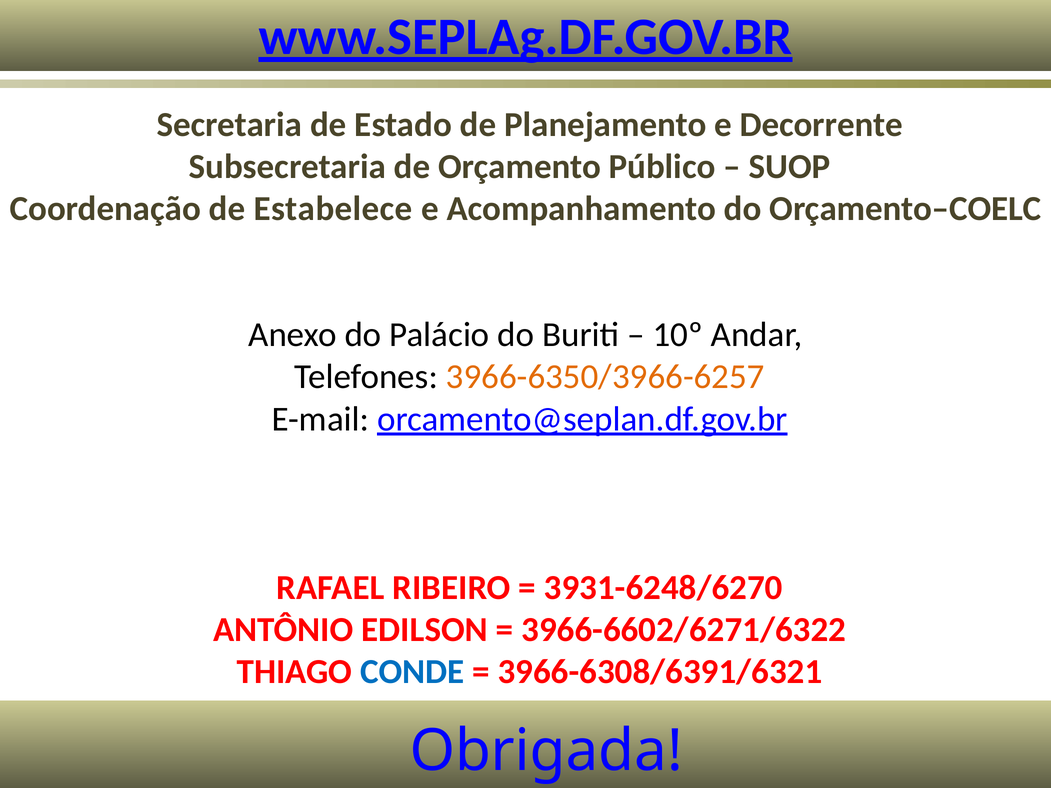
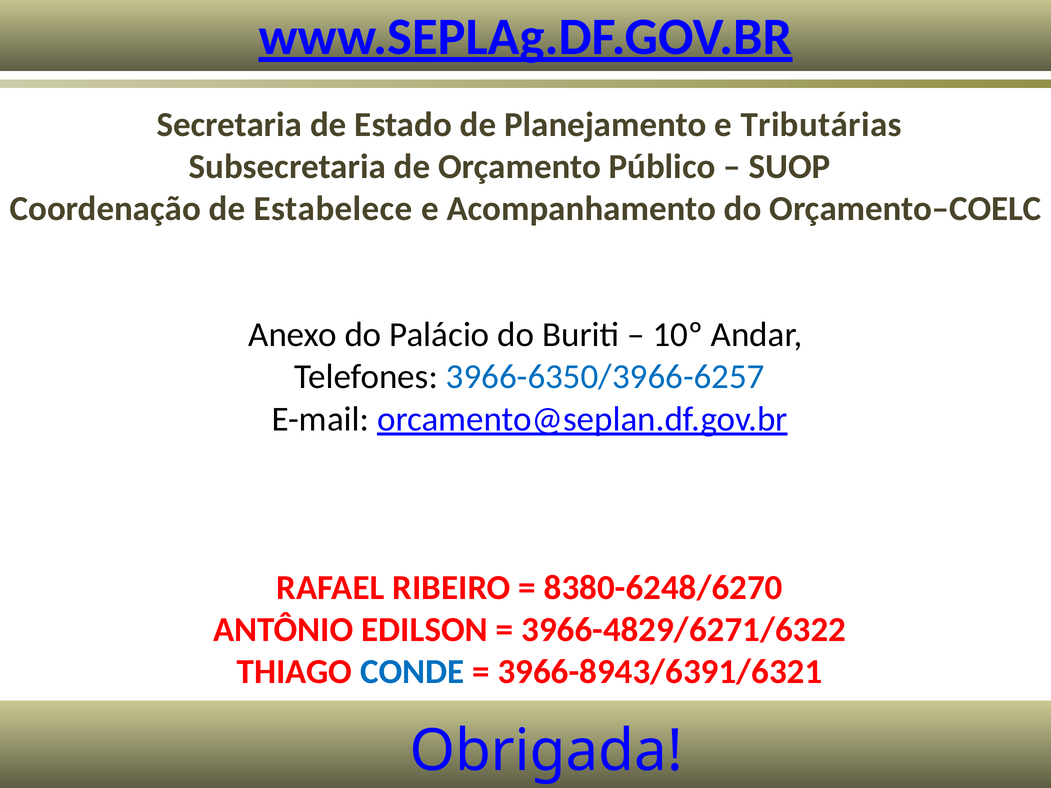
Decorrente: Decorrente -> Tributárias
3966-6350/3966-6257 colour: orange -> blue
3931-6248/6270: 3931-6248/6270 -> 8380-6248/6270
3966-6602/6271/6322: 3966-6602/6271/6322 -> 3966-4829/6271/6322
3966-6308/6391/6321: 3966-6308/6391/6321 -> 3966-8943/6391/6321
